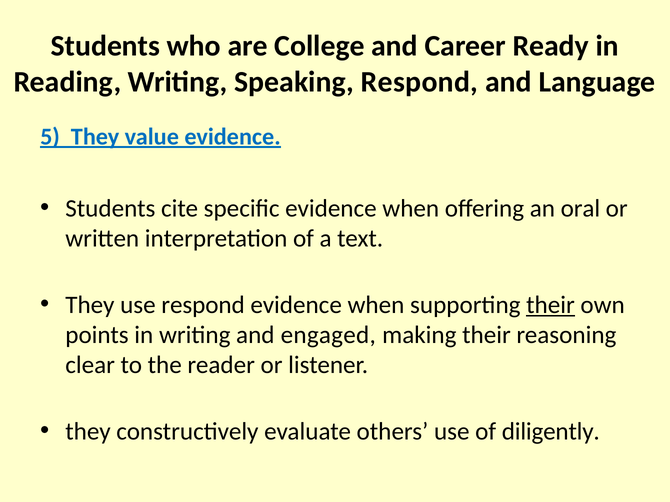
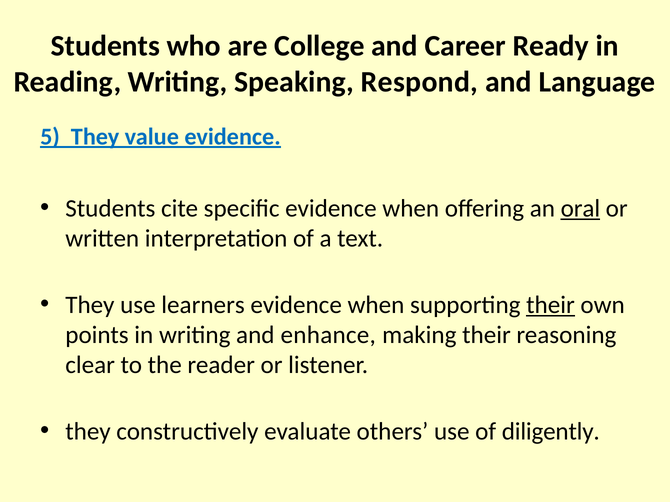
oral underline: none -> present
use respond: respond -> learners
engaged: engaged -> enhance
